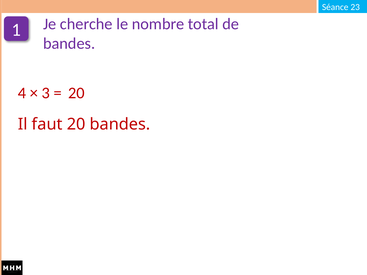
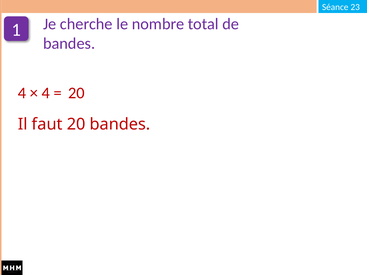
3 at (46, 93): 3 -> 4
